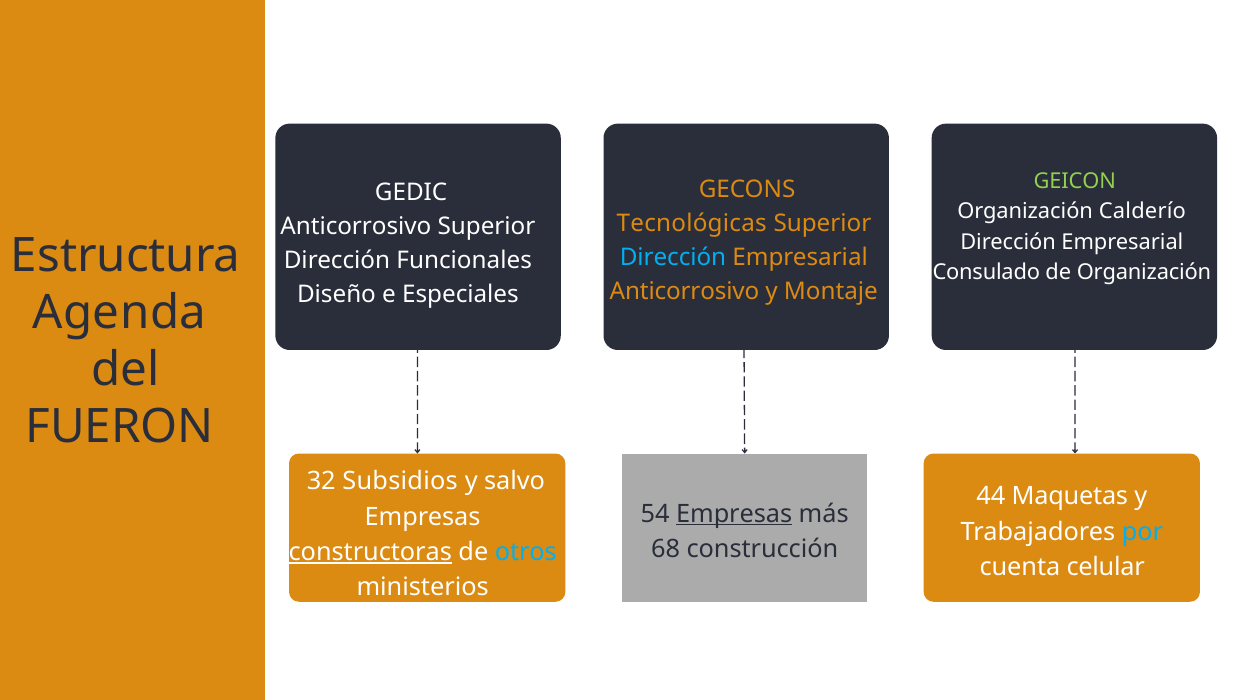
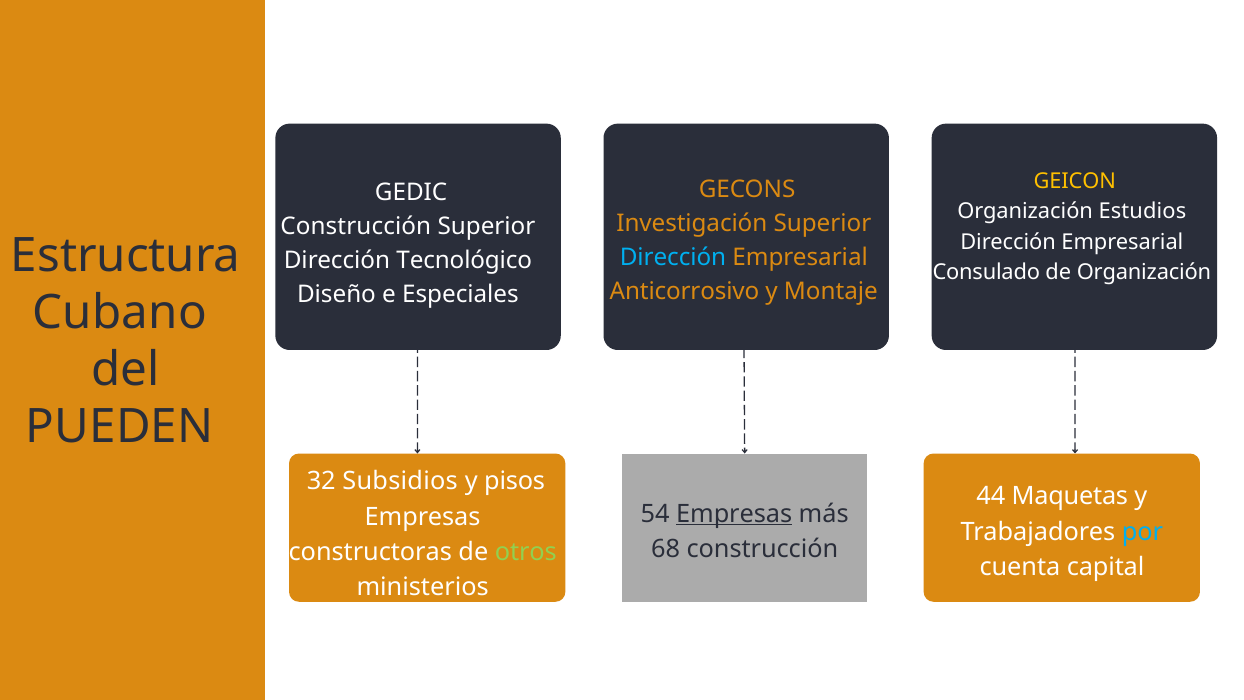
GEICON colour: light green -> yellow
Calderío: Calderío -> Estudios
Tecnológicas: Tecnológicas -> Investigación
Anticorrosivo at (356, 226): Anticorrosivo -> Construcción
Funcionales: Funcionales -> Tecnológico
Agenda: Agenda -> Cubano
FUERON: FUERON -> PUEDEN
salvo: salvo -> pisos
constructoras underline: present -> none
otros colour: light blue -> light green
celular: celular -> capital
